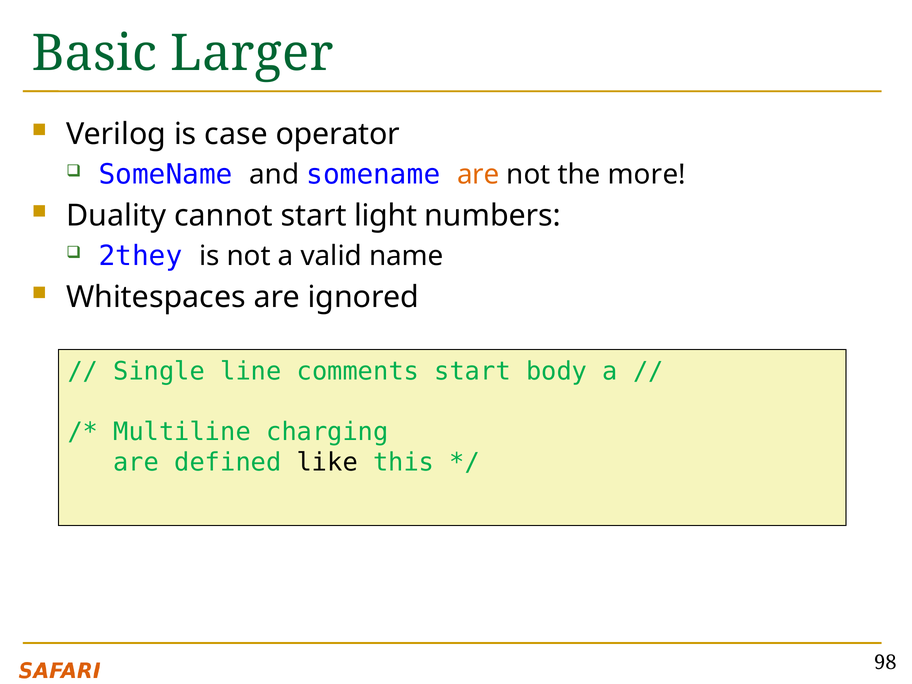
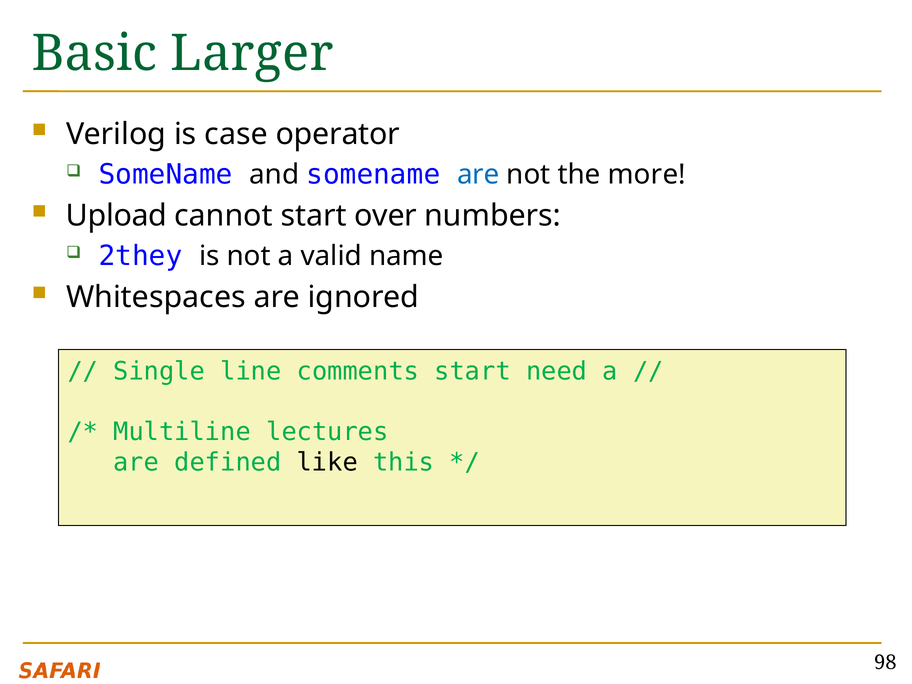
are at (478, 175) colour: orange -> blue
Duality: Duality -> Upload
light: light -> over
body: body -> need
charging: charging -> lectures
